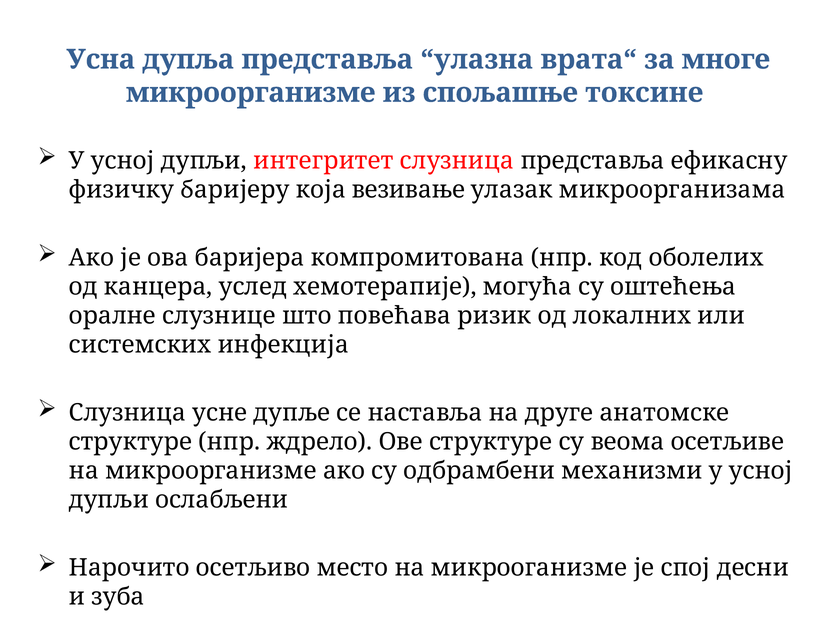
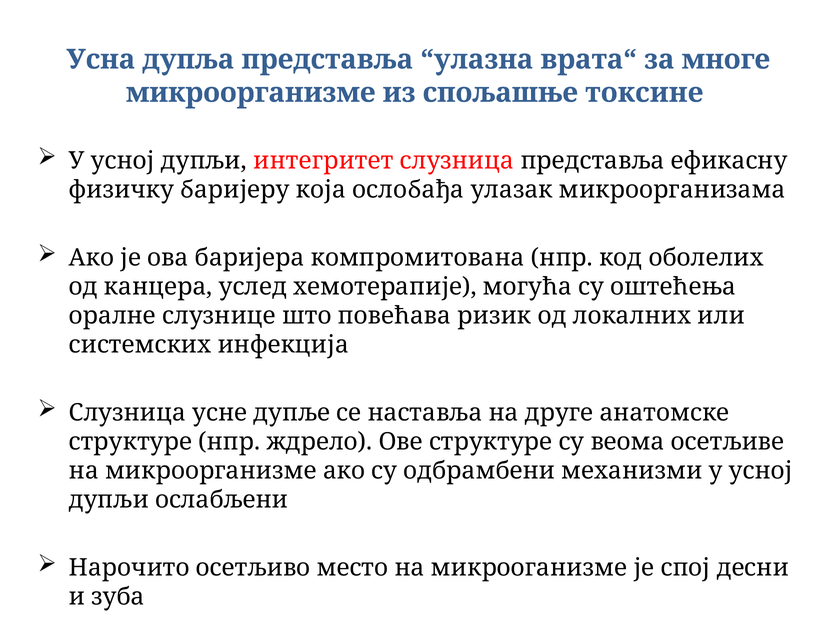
везивање: везивање -> ослобађа
